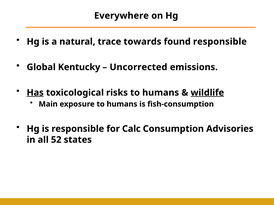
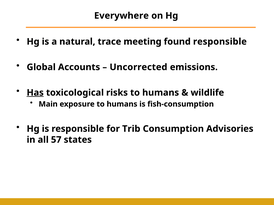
towards: towards -> meeting
Kentucky: Kentucky -> Accounts
wildlife underline: present -> none
Calc: Calc -> Trib
52: 52 -> 57
